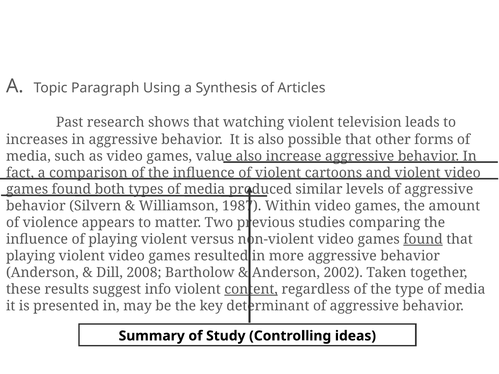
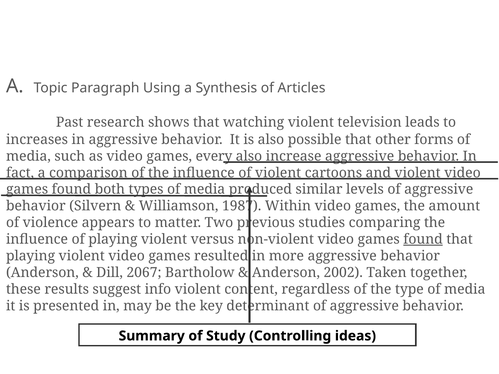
value: value -> every
2008: 2008 -> 2067
content underline: present -> none
